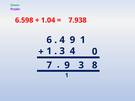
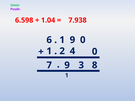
4 at (62, 40): 4 -> 1
9 1: 1 -> 0
3 at (62, 51): 3 -> 2
